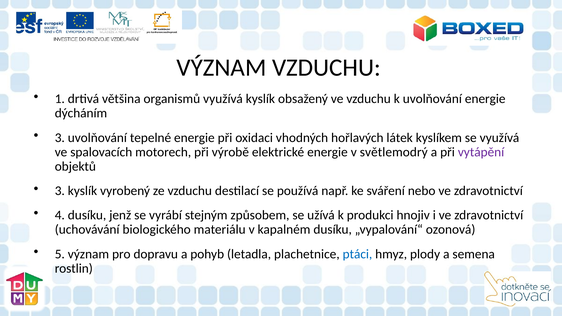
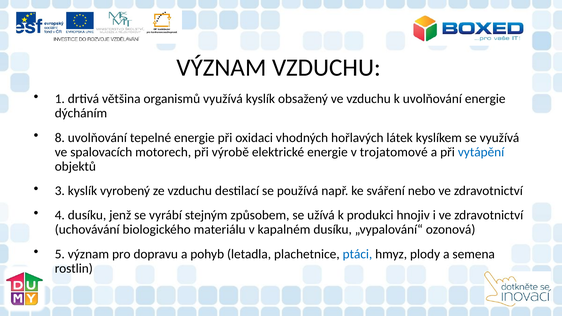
3 at (60, 138): 3 -> 8
světlemodrý: světlemodrý -> trojatomové
vytápění colour: purple -> blue
